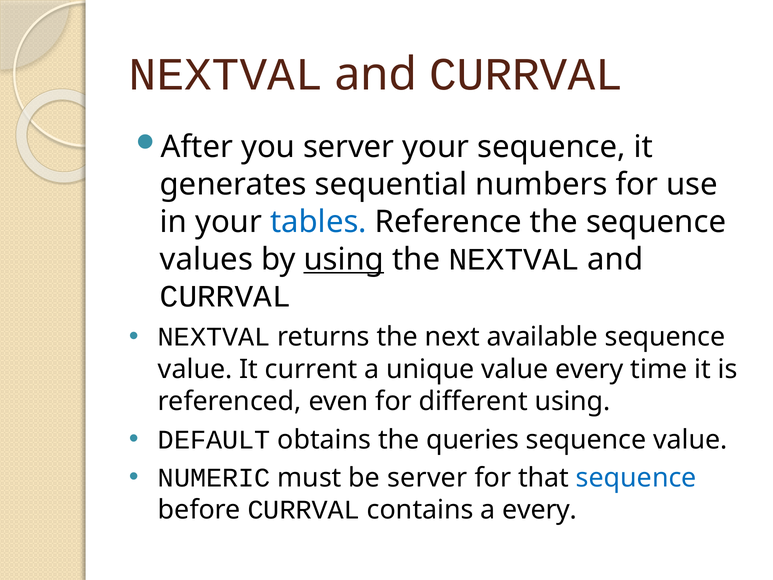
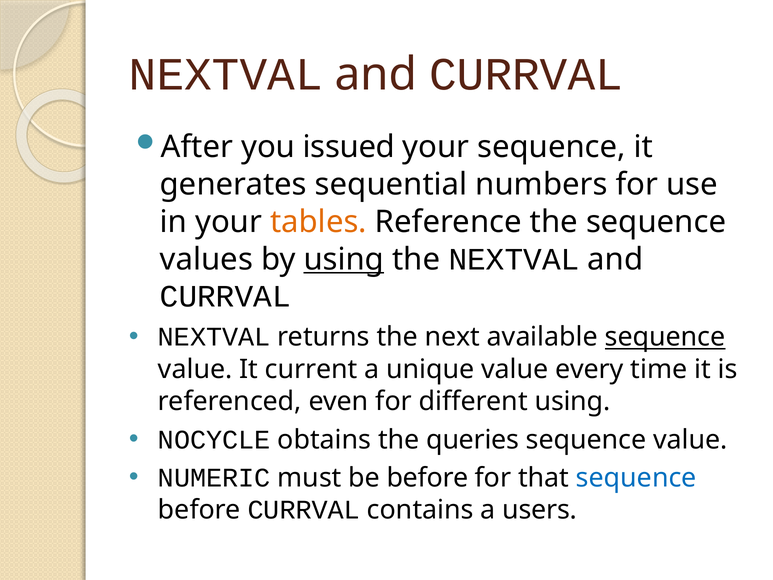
you server: server -> issued
tables colour: blue -> orange
sequence at (665, 337) underline: none -> present
DEFAULT: DEFAULT -> NOCYCLE
be server: server -> before
a every: every -> users
